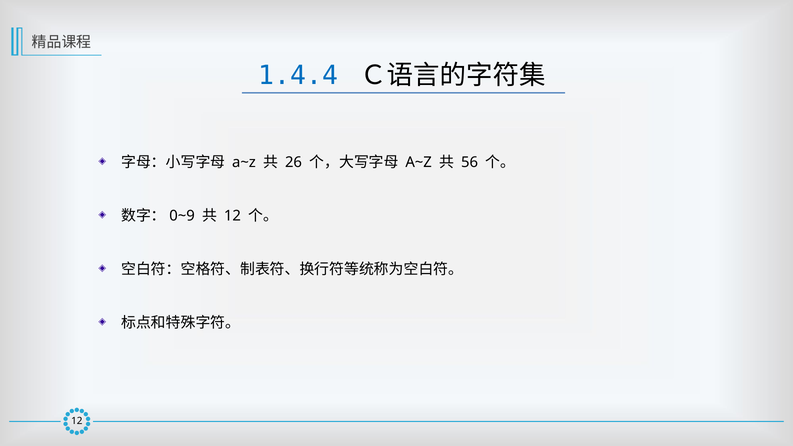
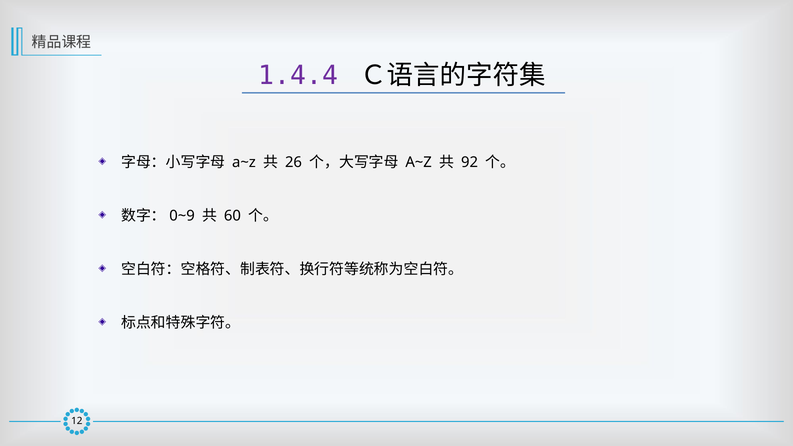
1.4.4 colour: blue -> purple
56: 56 -> 92
12 at (232, 216): 12 -> 60
